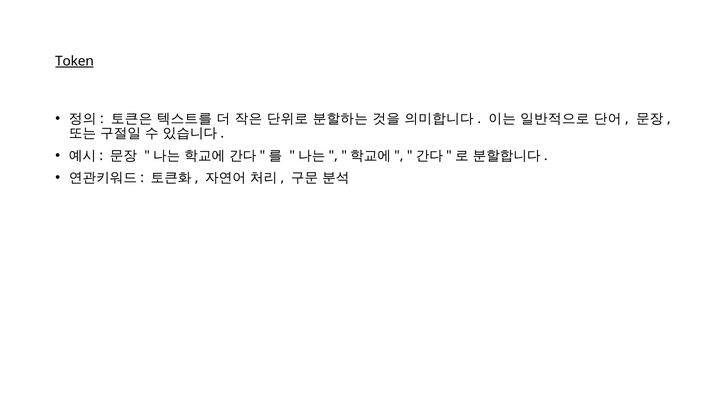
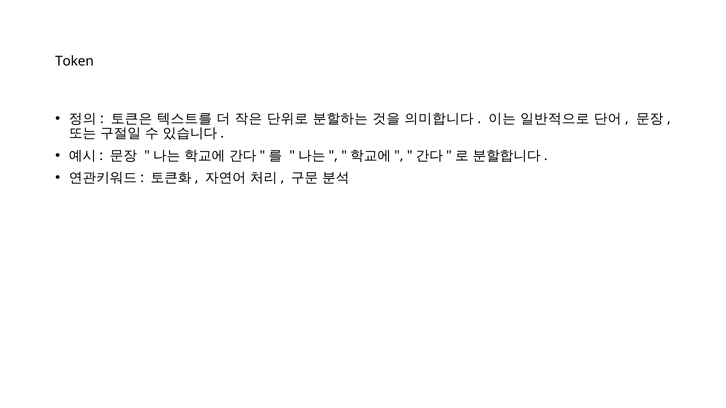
Token underline: present -> none
